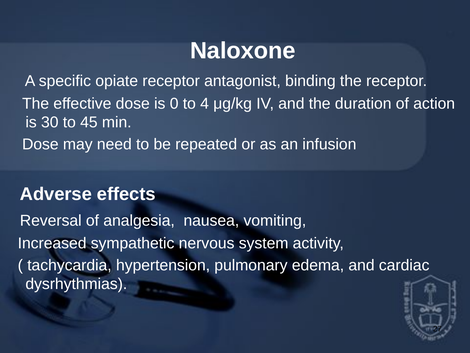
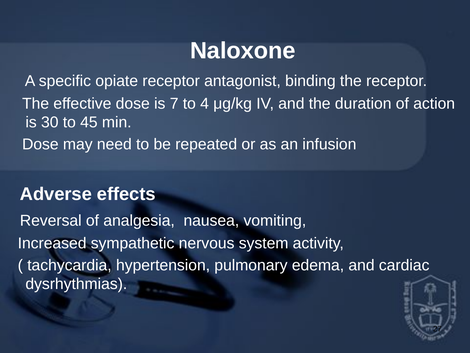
0: 0 -> 7
